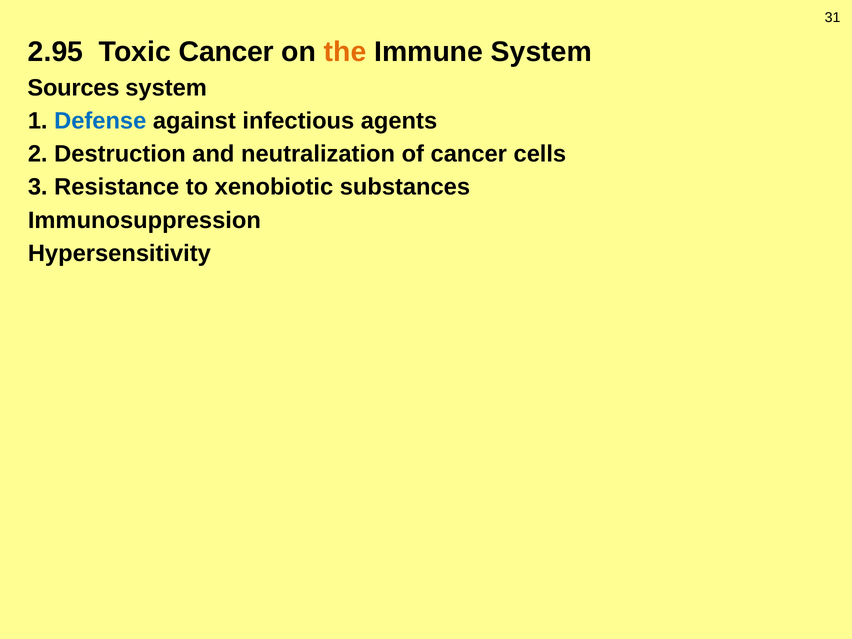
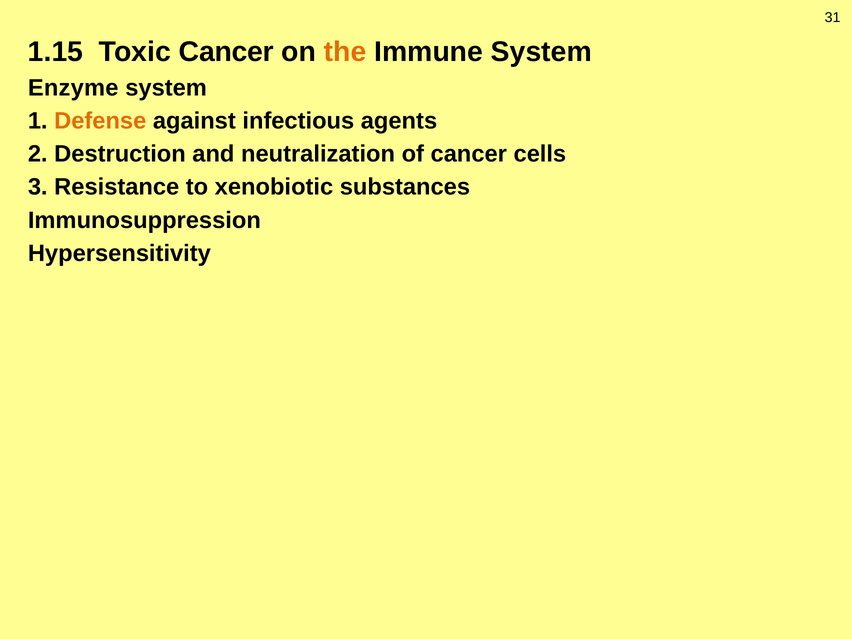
2.95: 2.95 -> 1.15
Sources: Sources -> Enzyme
Defense colour: blue -> orange
